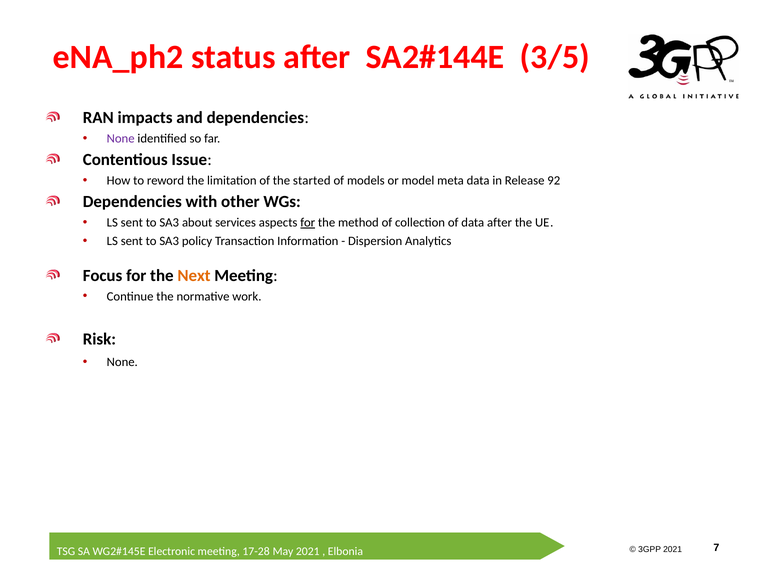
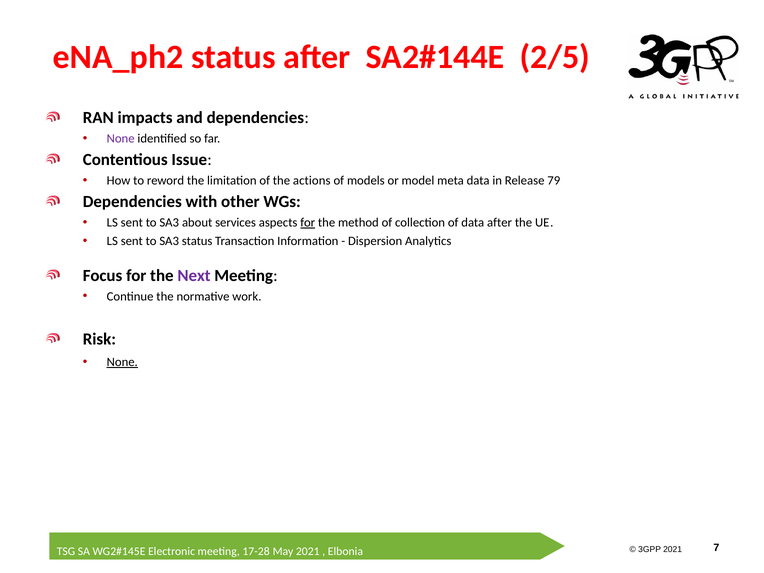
3/5: 3/5 -> 2/5
started: started -> actions
92: 92 -> 79
SA3 policy: policy -> status
Next colour: orange -> purple
None at (122, 362) underline: none -> present
